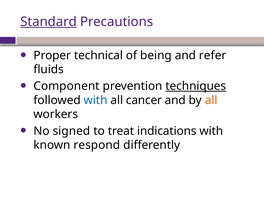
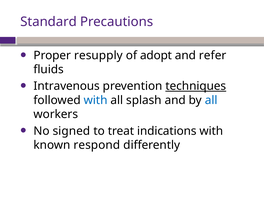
Standard underline: present -> none
technical: technical -> resupply
being: being -> adopt
Component: Component -> Intravenous
cancer: cancer -> splash
all at (211, 100) colour: orange -> blue
